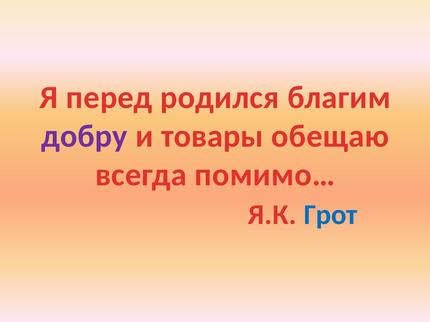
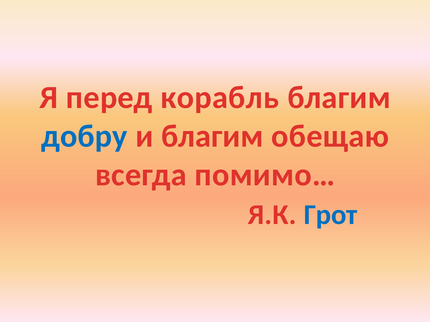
родился: родился -> корабль
добру colour: purple -> blue
и товары: товары -> благим
